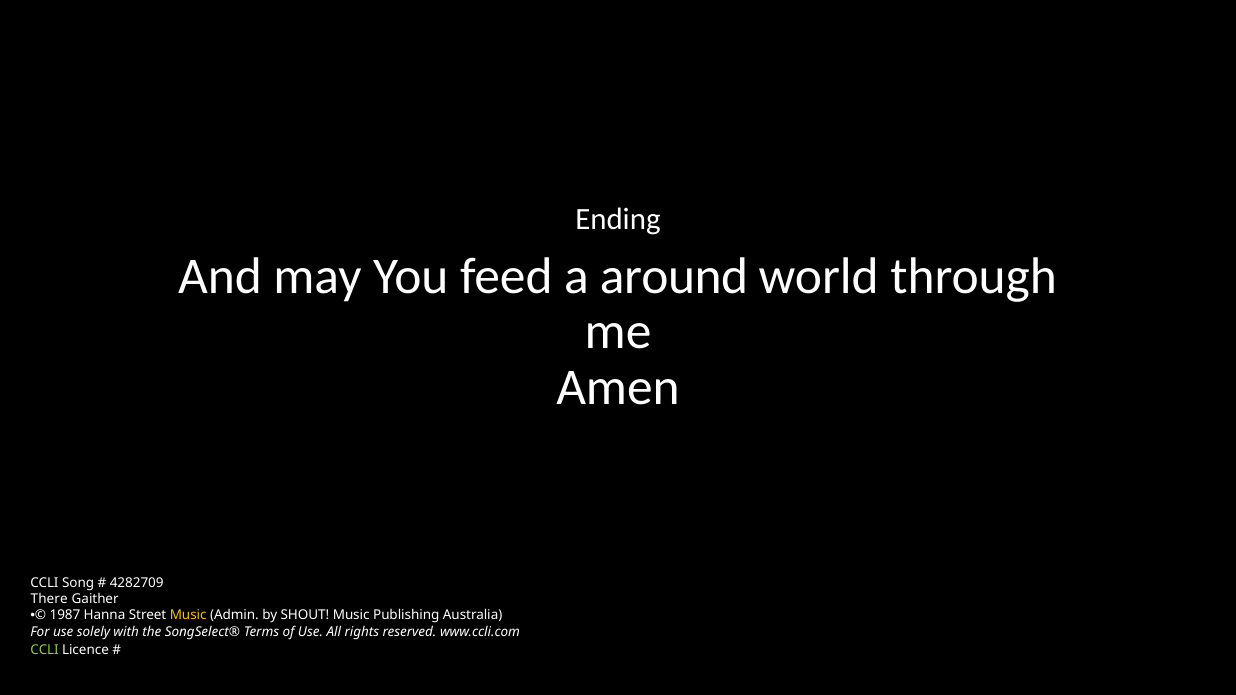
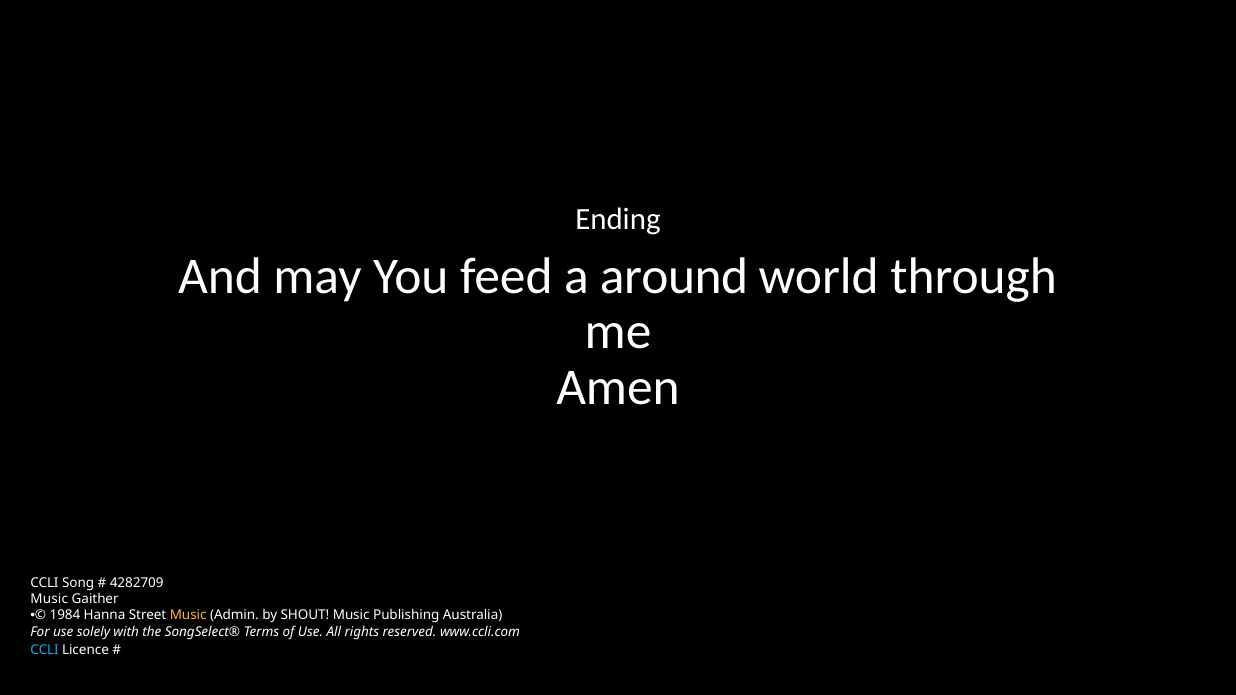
There at (49, 599): There -> Music
1987: 1987 -> 1984
CCLI at (45, 650) colour: light green -> light blue
